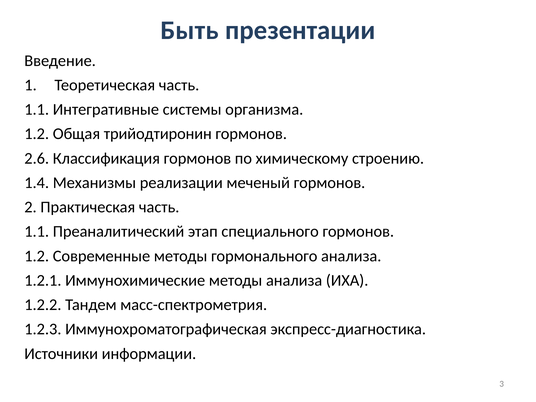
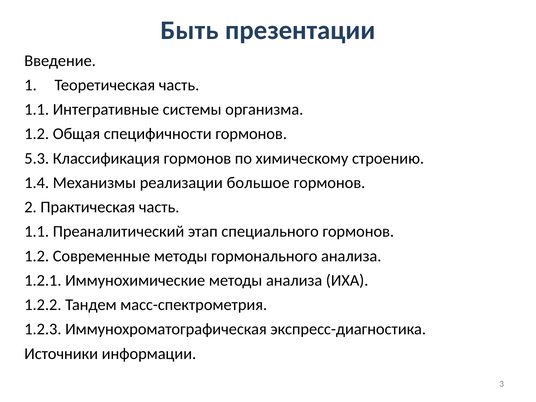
трийодтиронин: трийодтиронин -> специфичности
2.6: 2.6 -> 5.3
меченый: меченый -> большое
